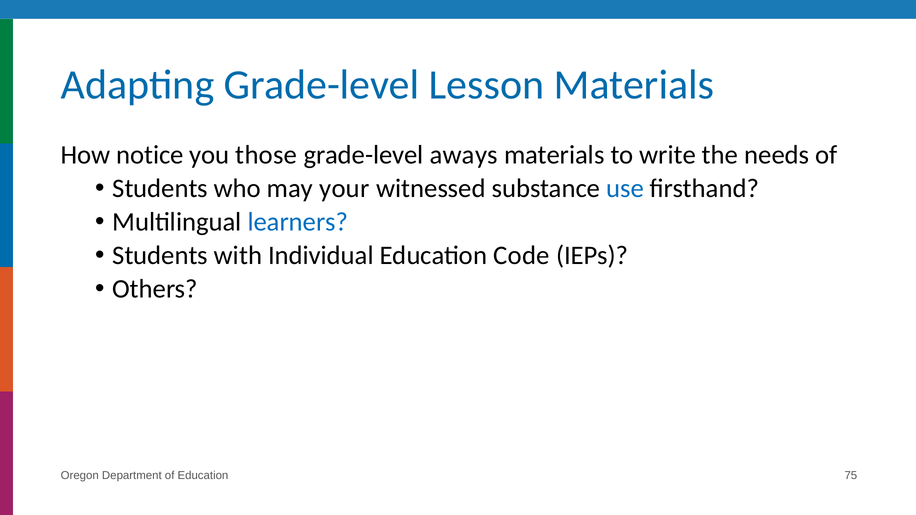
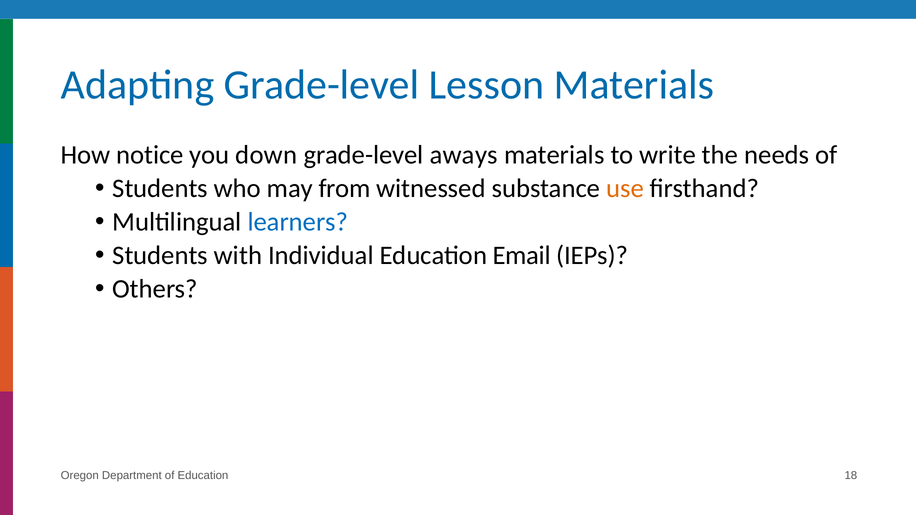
those: those -> down
your: your -> from
use colour: blue -> orange
Code: Code -> Email
75: 75 -> 18
